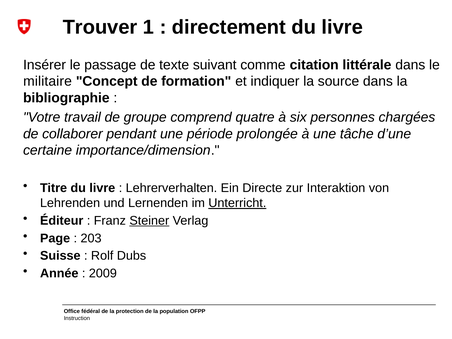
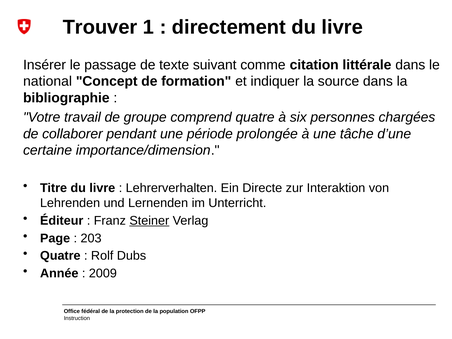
militaire: militaire -> national
Unterricht underline: present -> none
Suisse at (60, 256): Suisse -> Quatre
